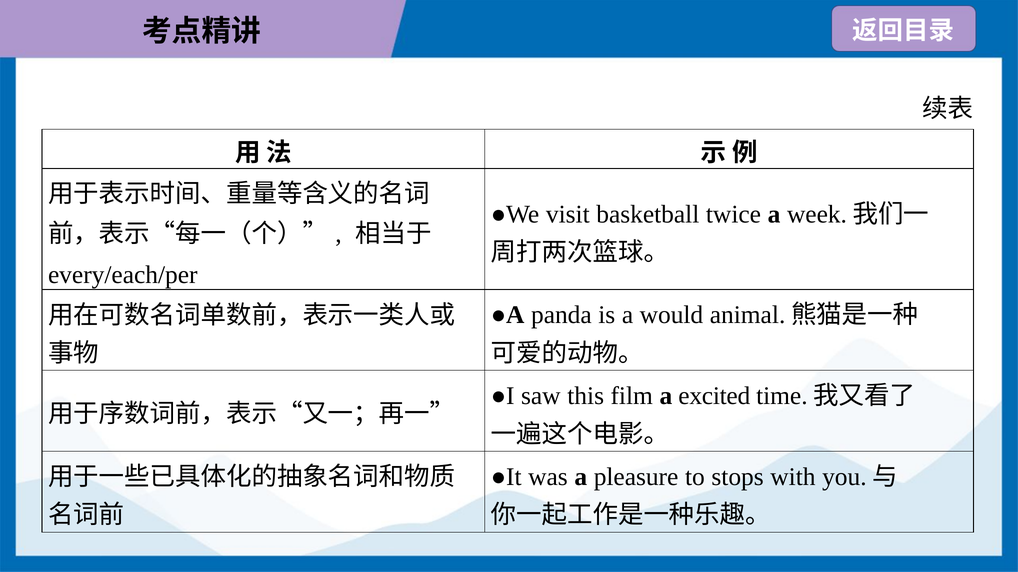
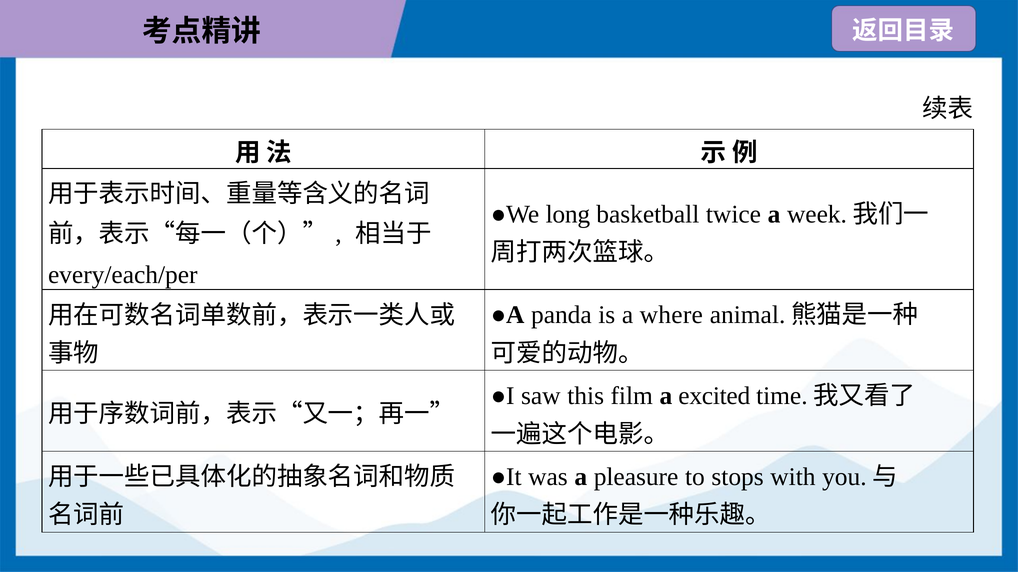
visit: visit -> long
would: would -> where
